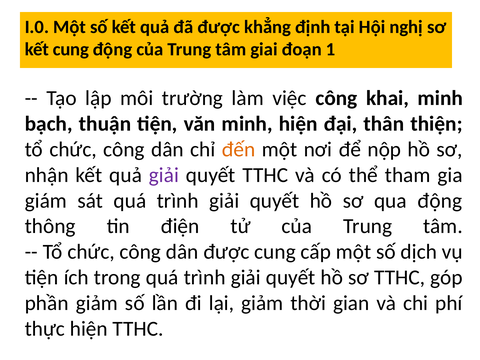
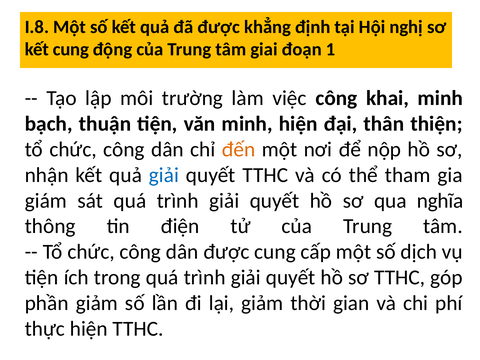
I.0: I.0 -> I.8
giải at (164, 175) colour: purple -> blue
qua động: động -> nghĩa
